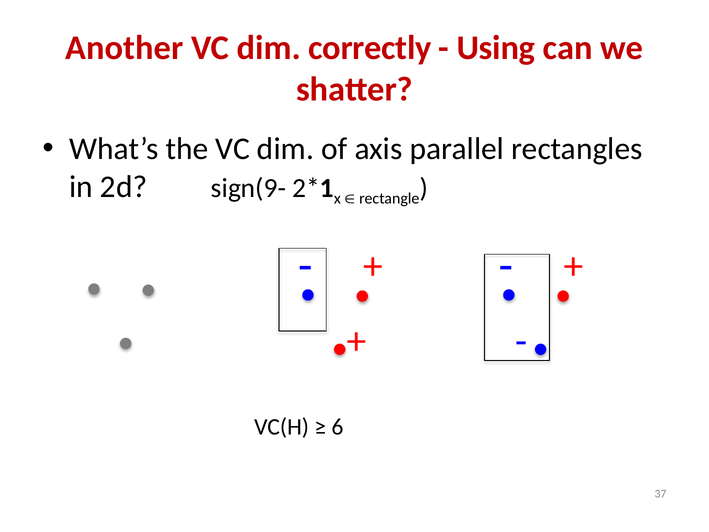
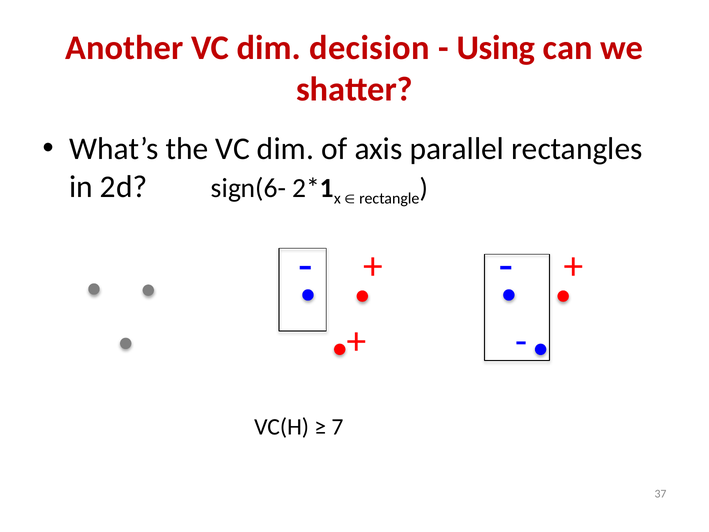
correctly: correctly -> decision
sign(9-: sign(9- -> sign(6-
6: 6 -> 7
